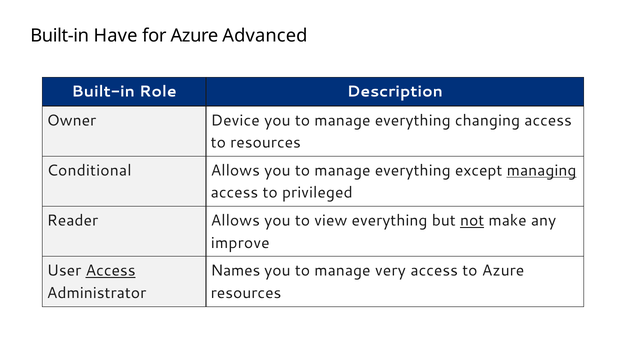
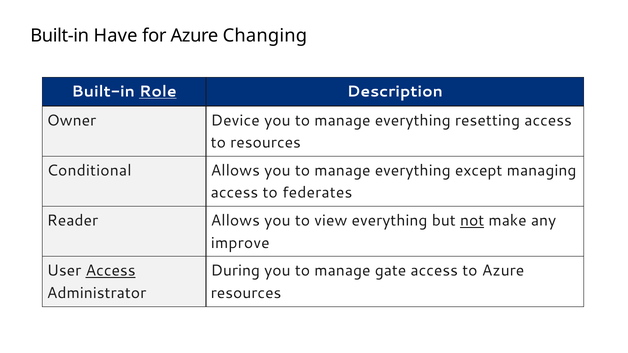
Advanced: Advanced -> Changing
Role underline: none -> present
changing: changing -> resetting
managing underline: present -> none
privileged: privileged -> federates
Names: Names -> During
very: very -> gate
